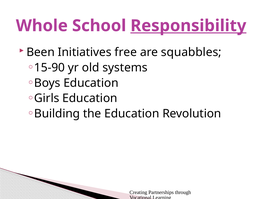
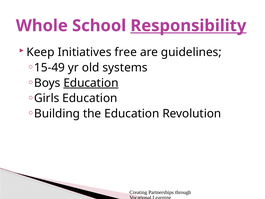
Been: Been -> Keep
squabbles: squabbles -> guidelines
15-90: 15-90 -> 15-49
Education at (91, 83) underline: none -> present
